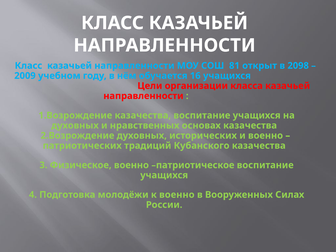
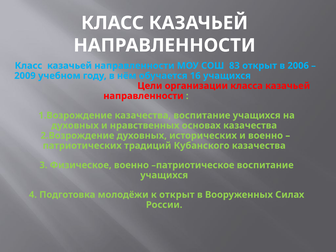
81: 81 -> 83
2098: 2098 -> 2006
к военно: военно -> открыт
